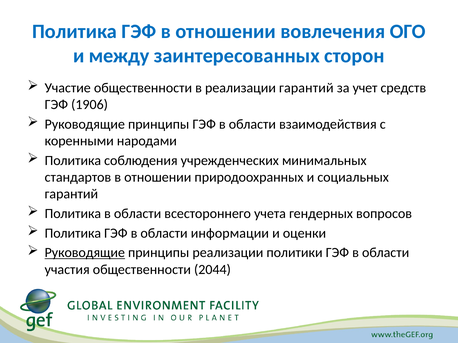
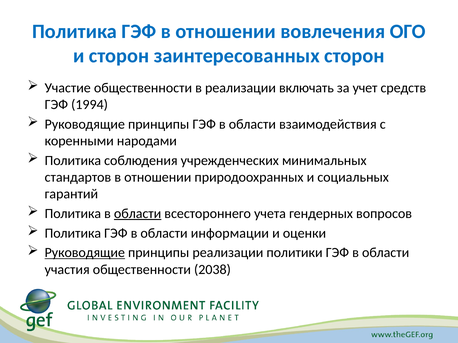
и между: между -> сторон
реализации гарантий: гарантий -> включать
1906: 1906 -> 1994
области at (138, 214) underline: none -> present
2044: 2044 -> 2038
